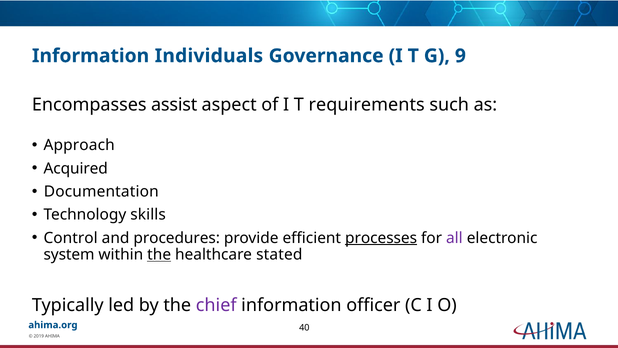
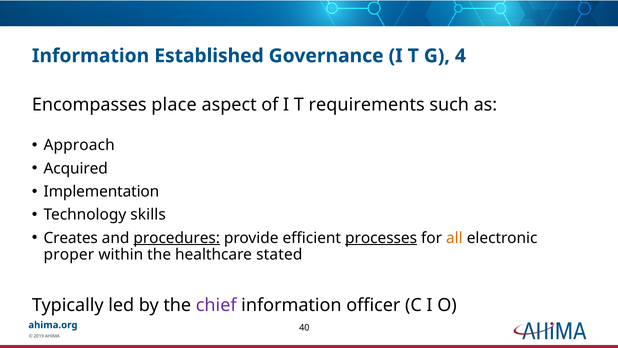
Individuals: Individuals -> Established
9: 9 -> 4
assist: assist -> place
Documentation: Documentation -> Implementation
Control: Control -> Creates
procedures underline: none -> present
all colour: purple -> orange
system: system -> proper
the at (159, 254) underline: present -> none
